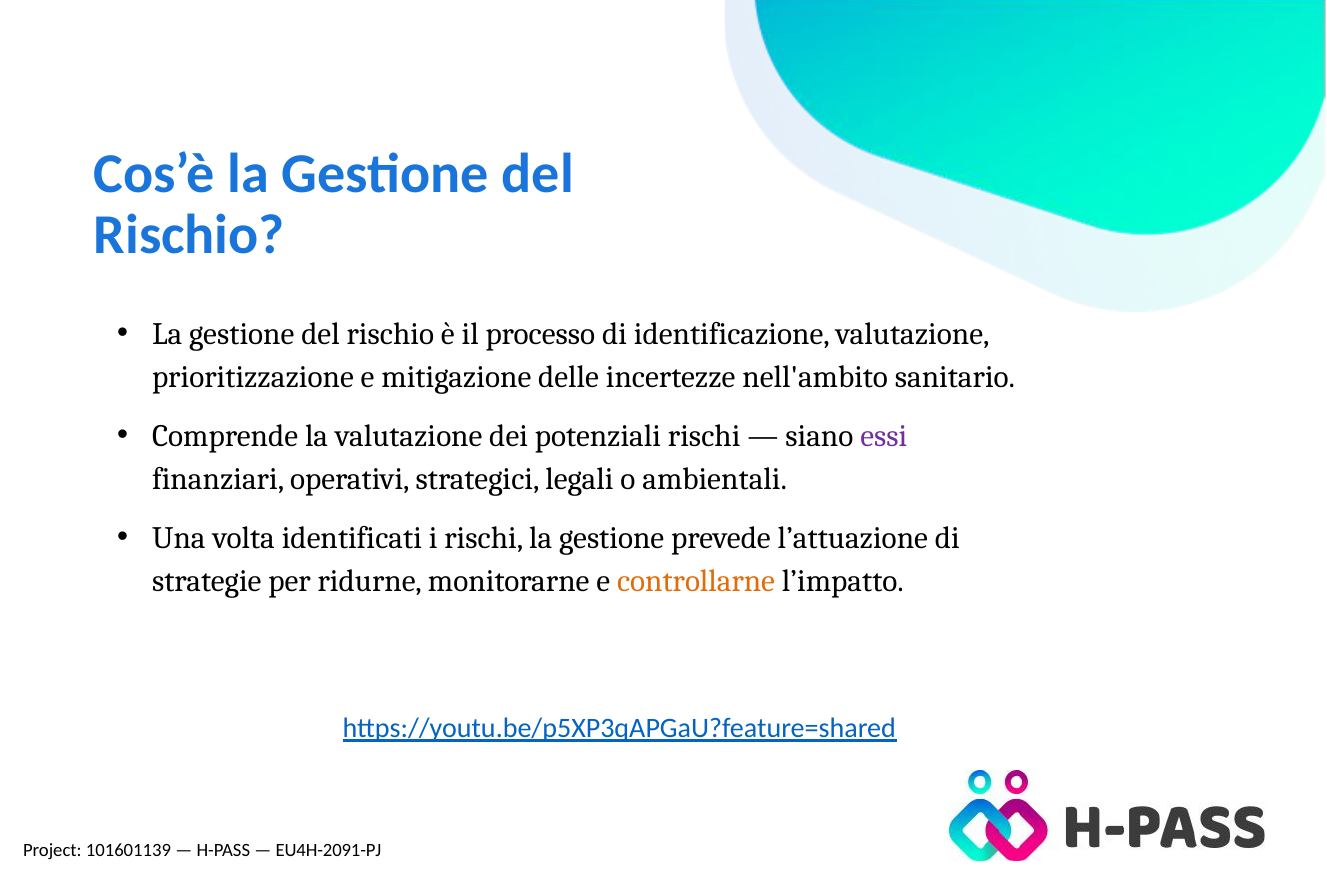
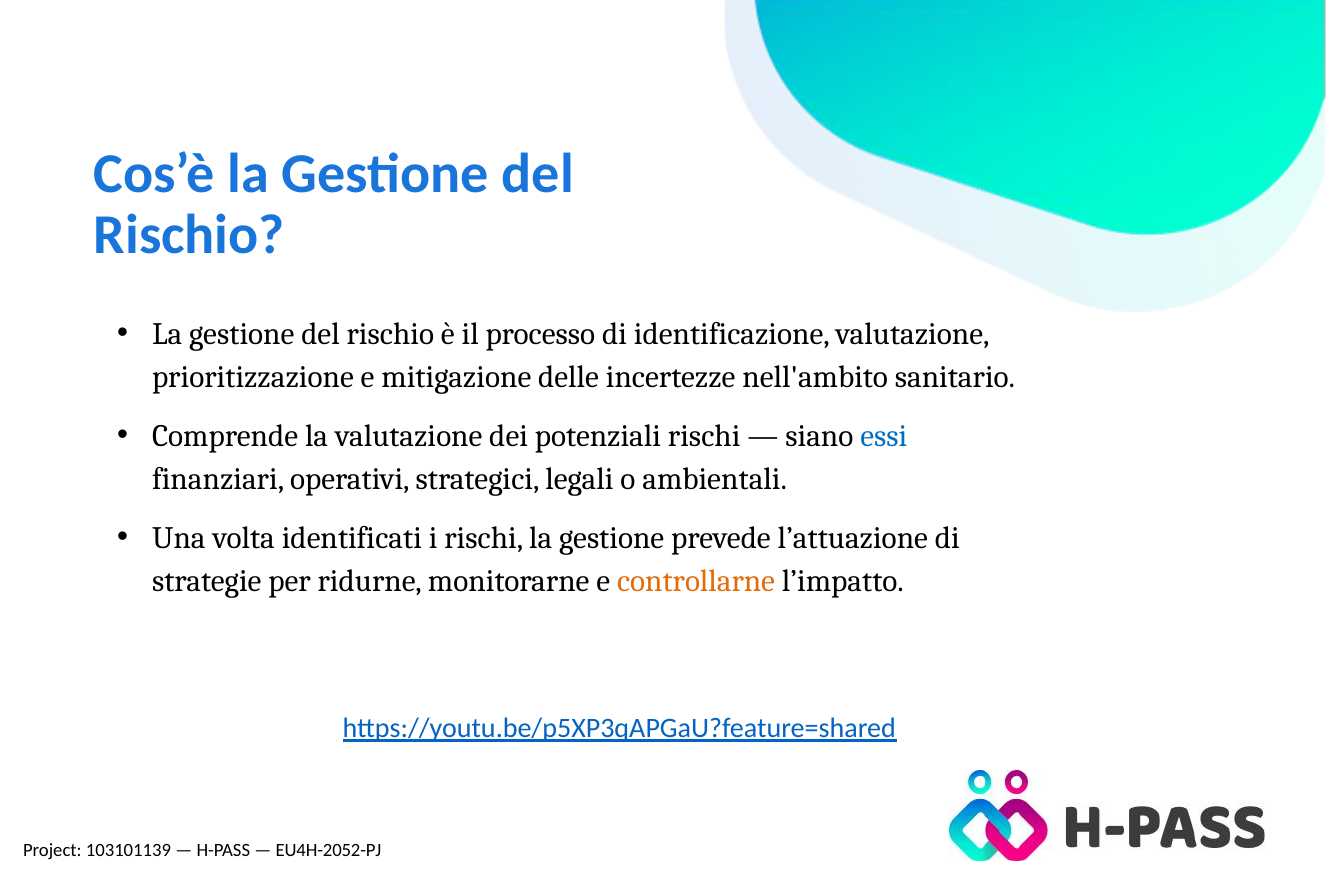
essi colour: purple -> blue
101601139: 101601139 -> 103101139
EU4H-2091-PJ: EU4H-2091-PJ -> EU4H-2052-PJ
